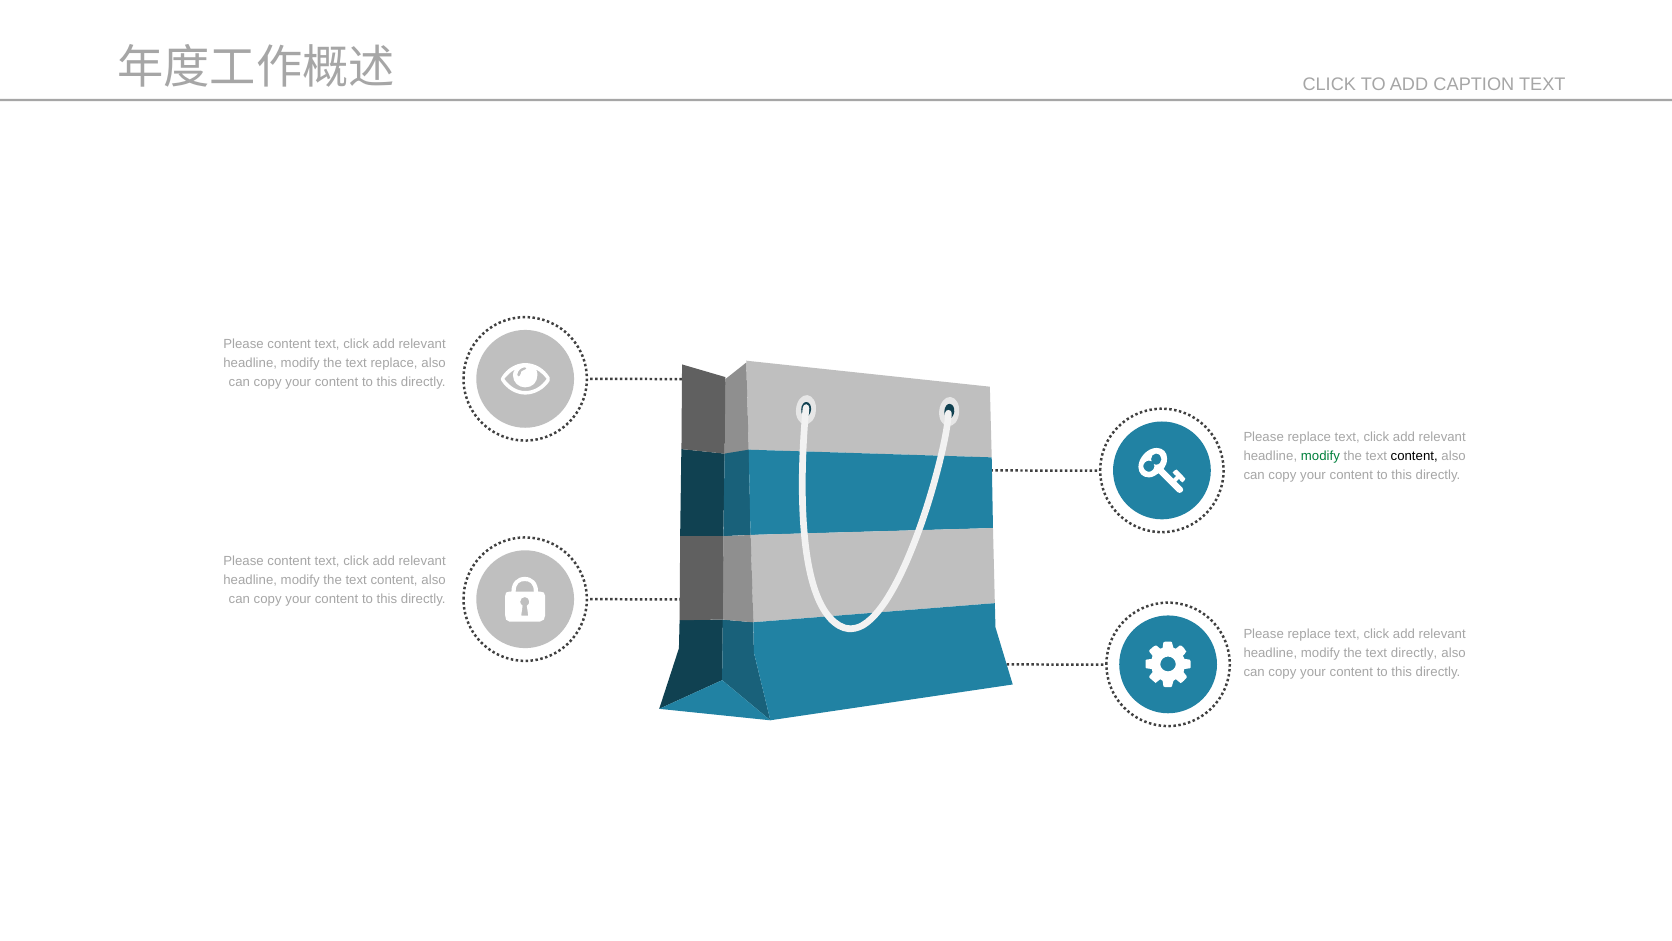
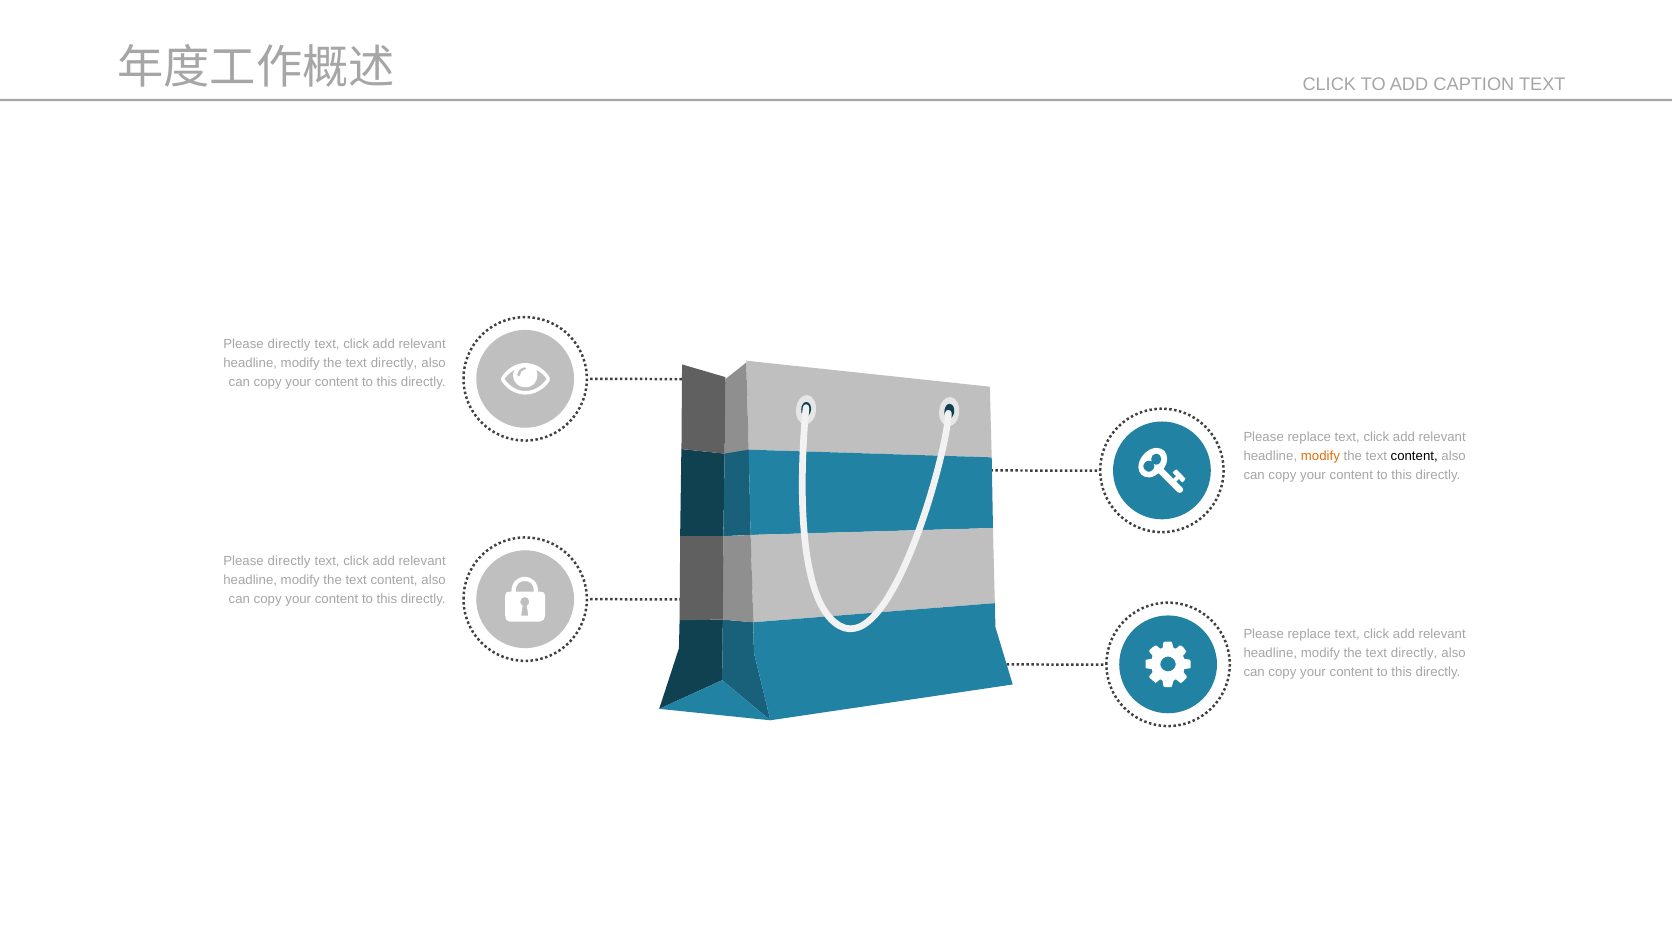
content at (289, 344): content -> directly
replace at (394, 363): replace -> directly
modify at (1320, 456) colour: green -> orange
content at (289, 561): content -> directly
